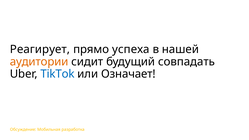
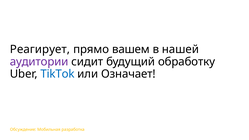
успеха: успеха -> вашем
аудитории colour: orange -> purple
совпадать: совпадать -> обработку
